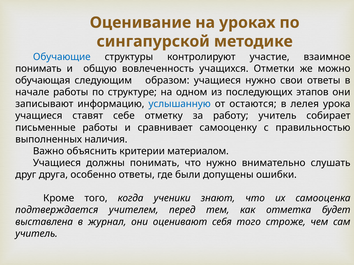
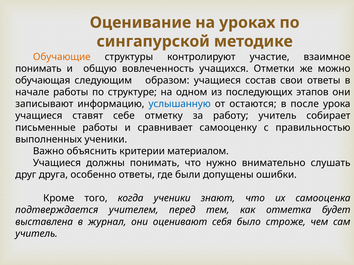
Обучающие colour: blue -> orange
учащиеся нужно: нужно -> состав
лелея: лелея -> после
выполненных наличия: наличия -> ученики
себя того: того -> было
